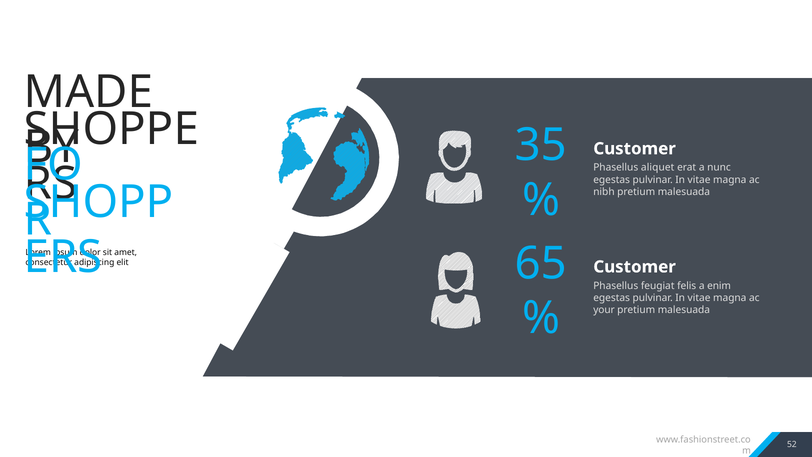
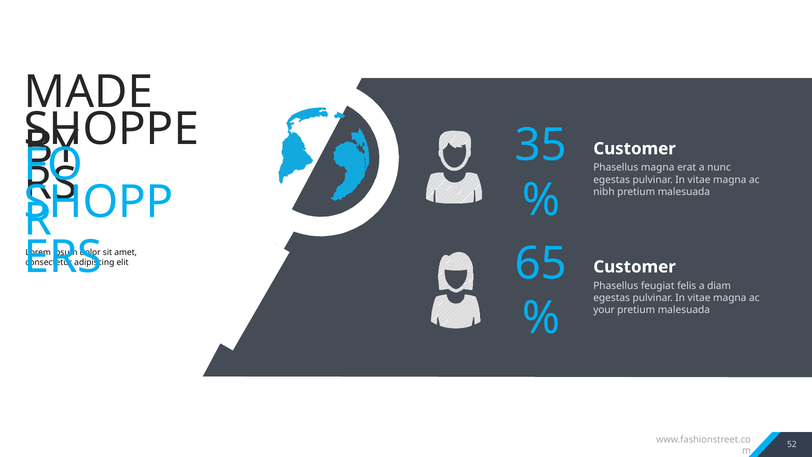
Phasellus aliquet: aliquet -> magna
enim: enim -> diam
